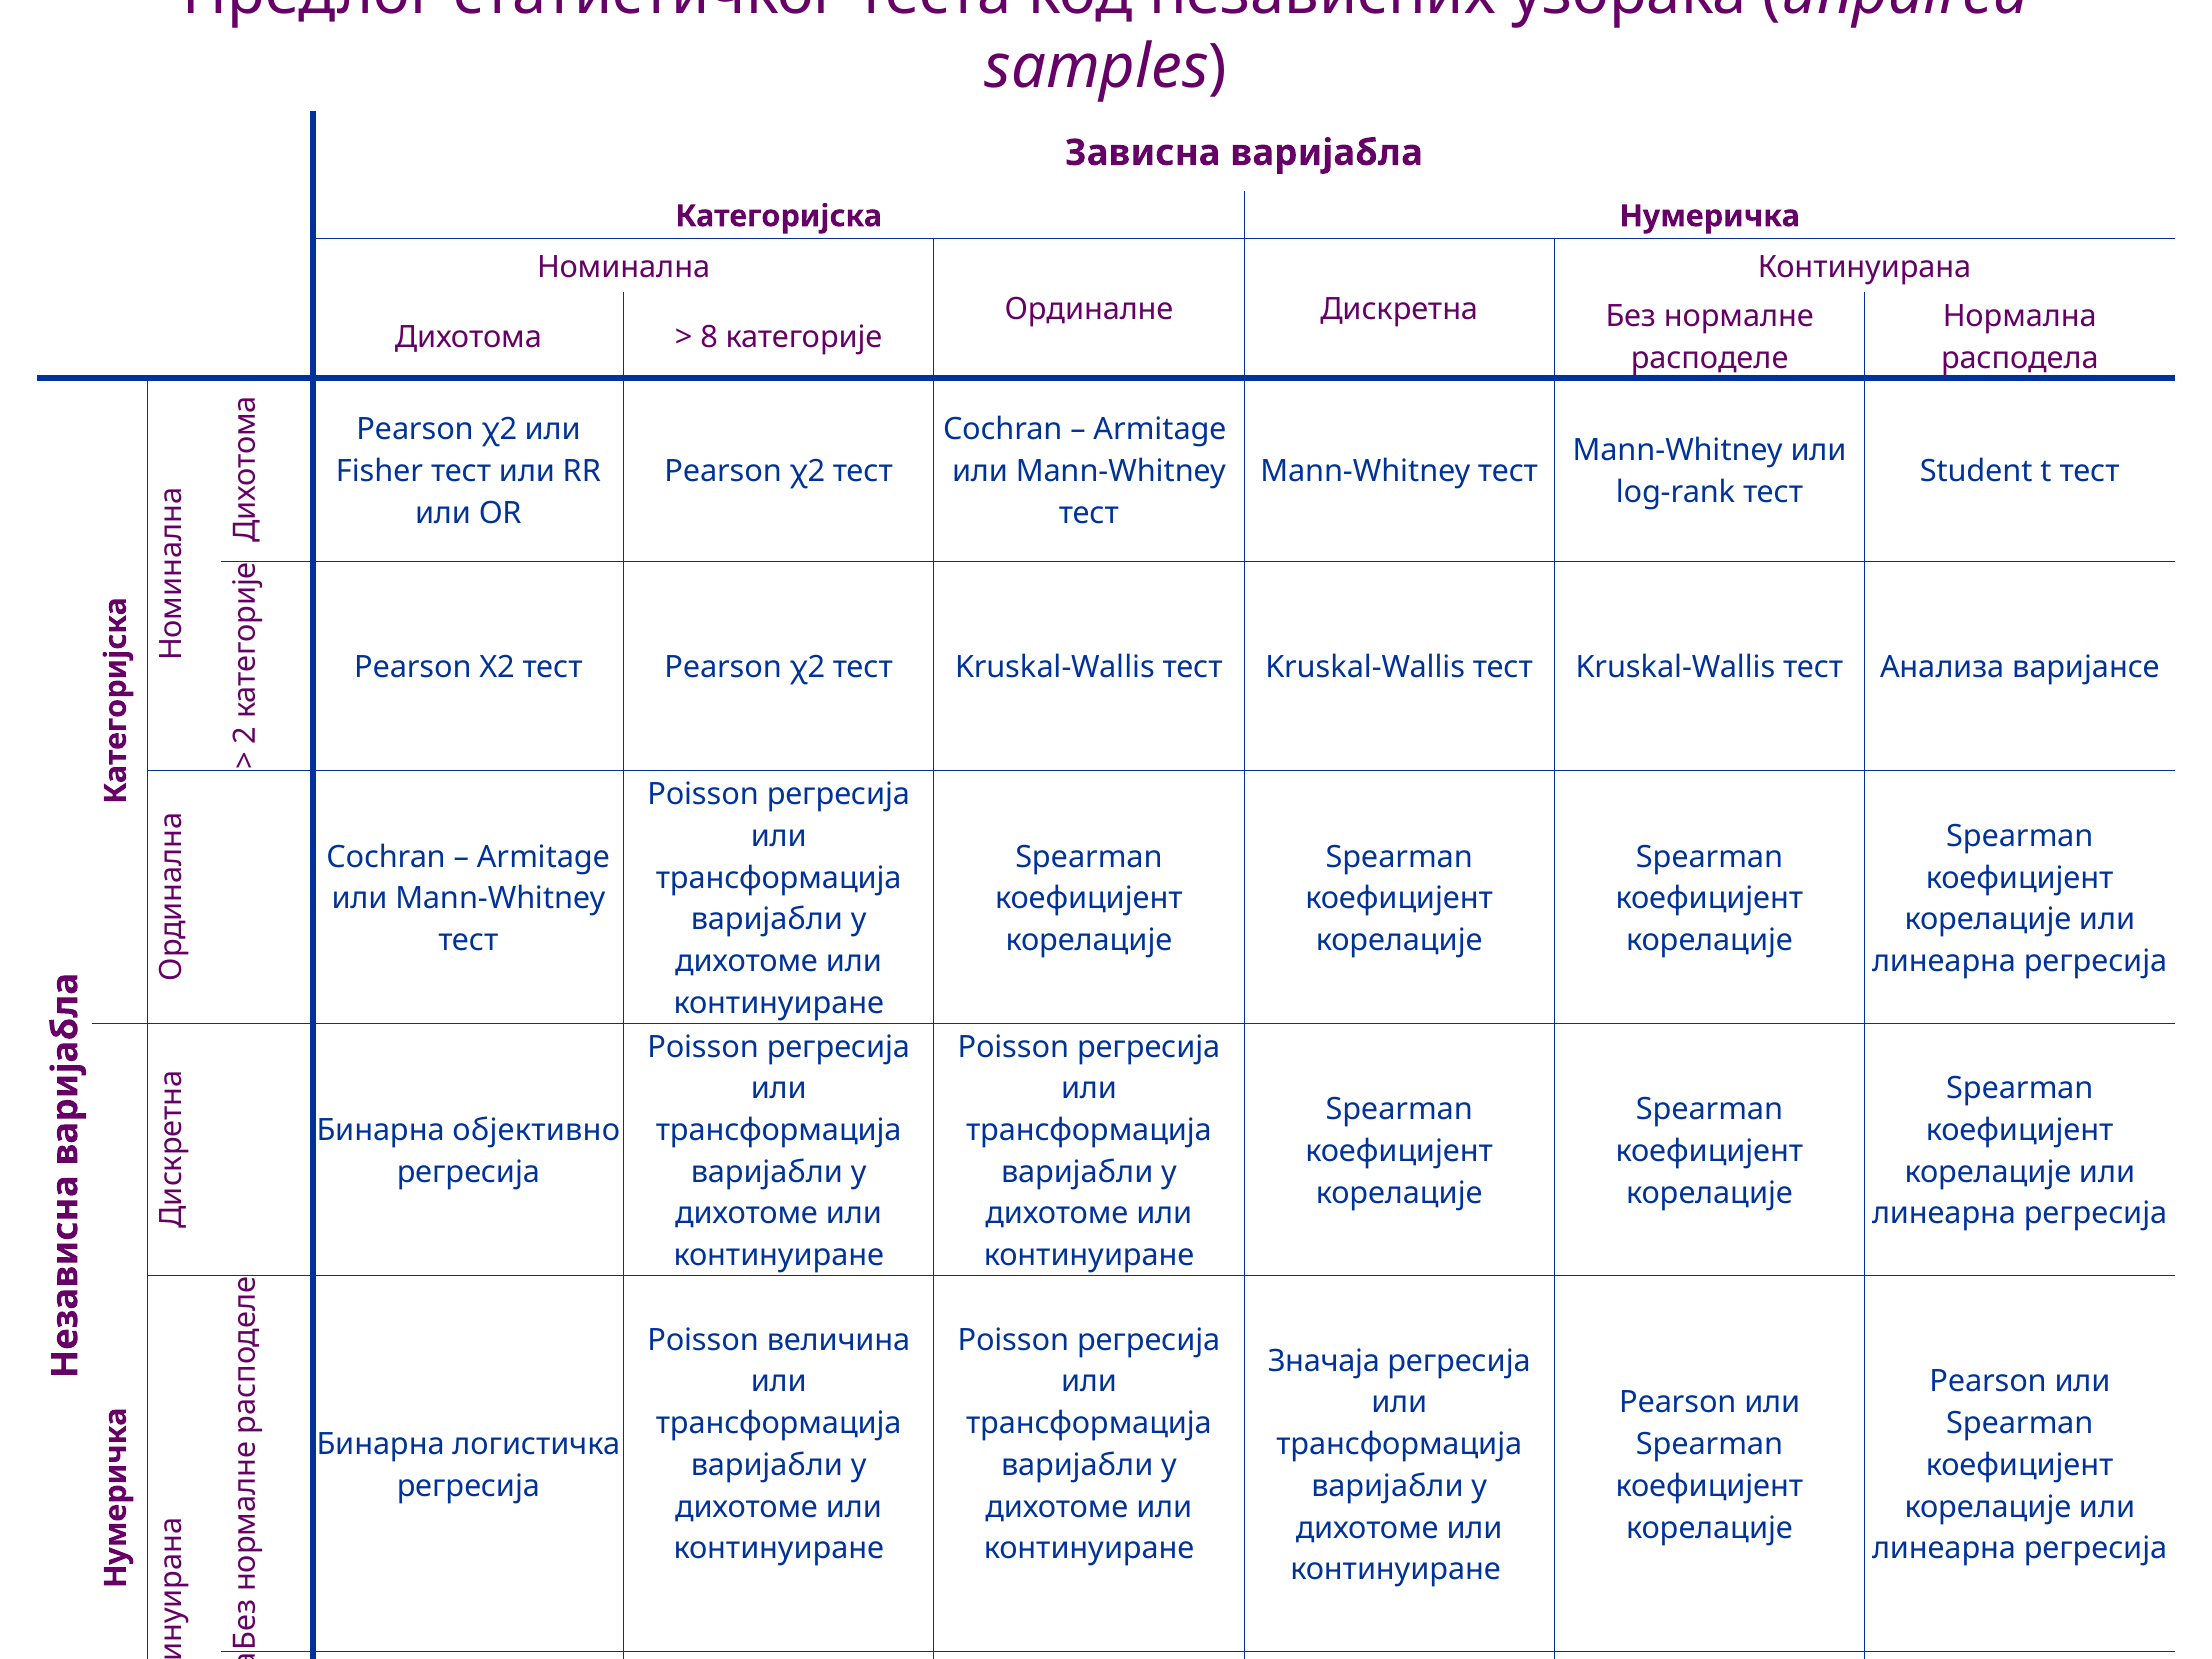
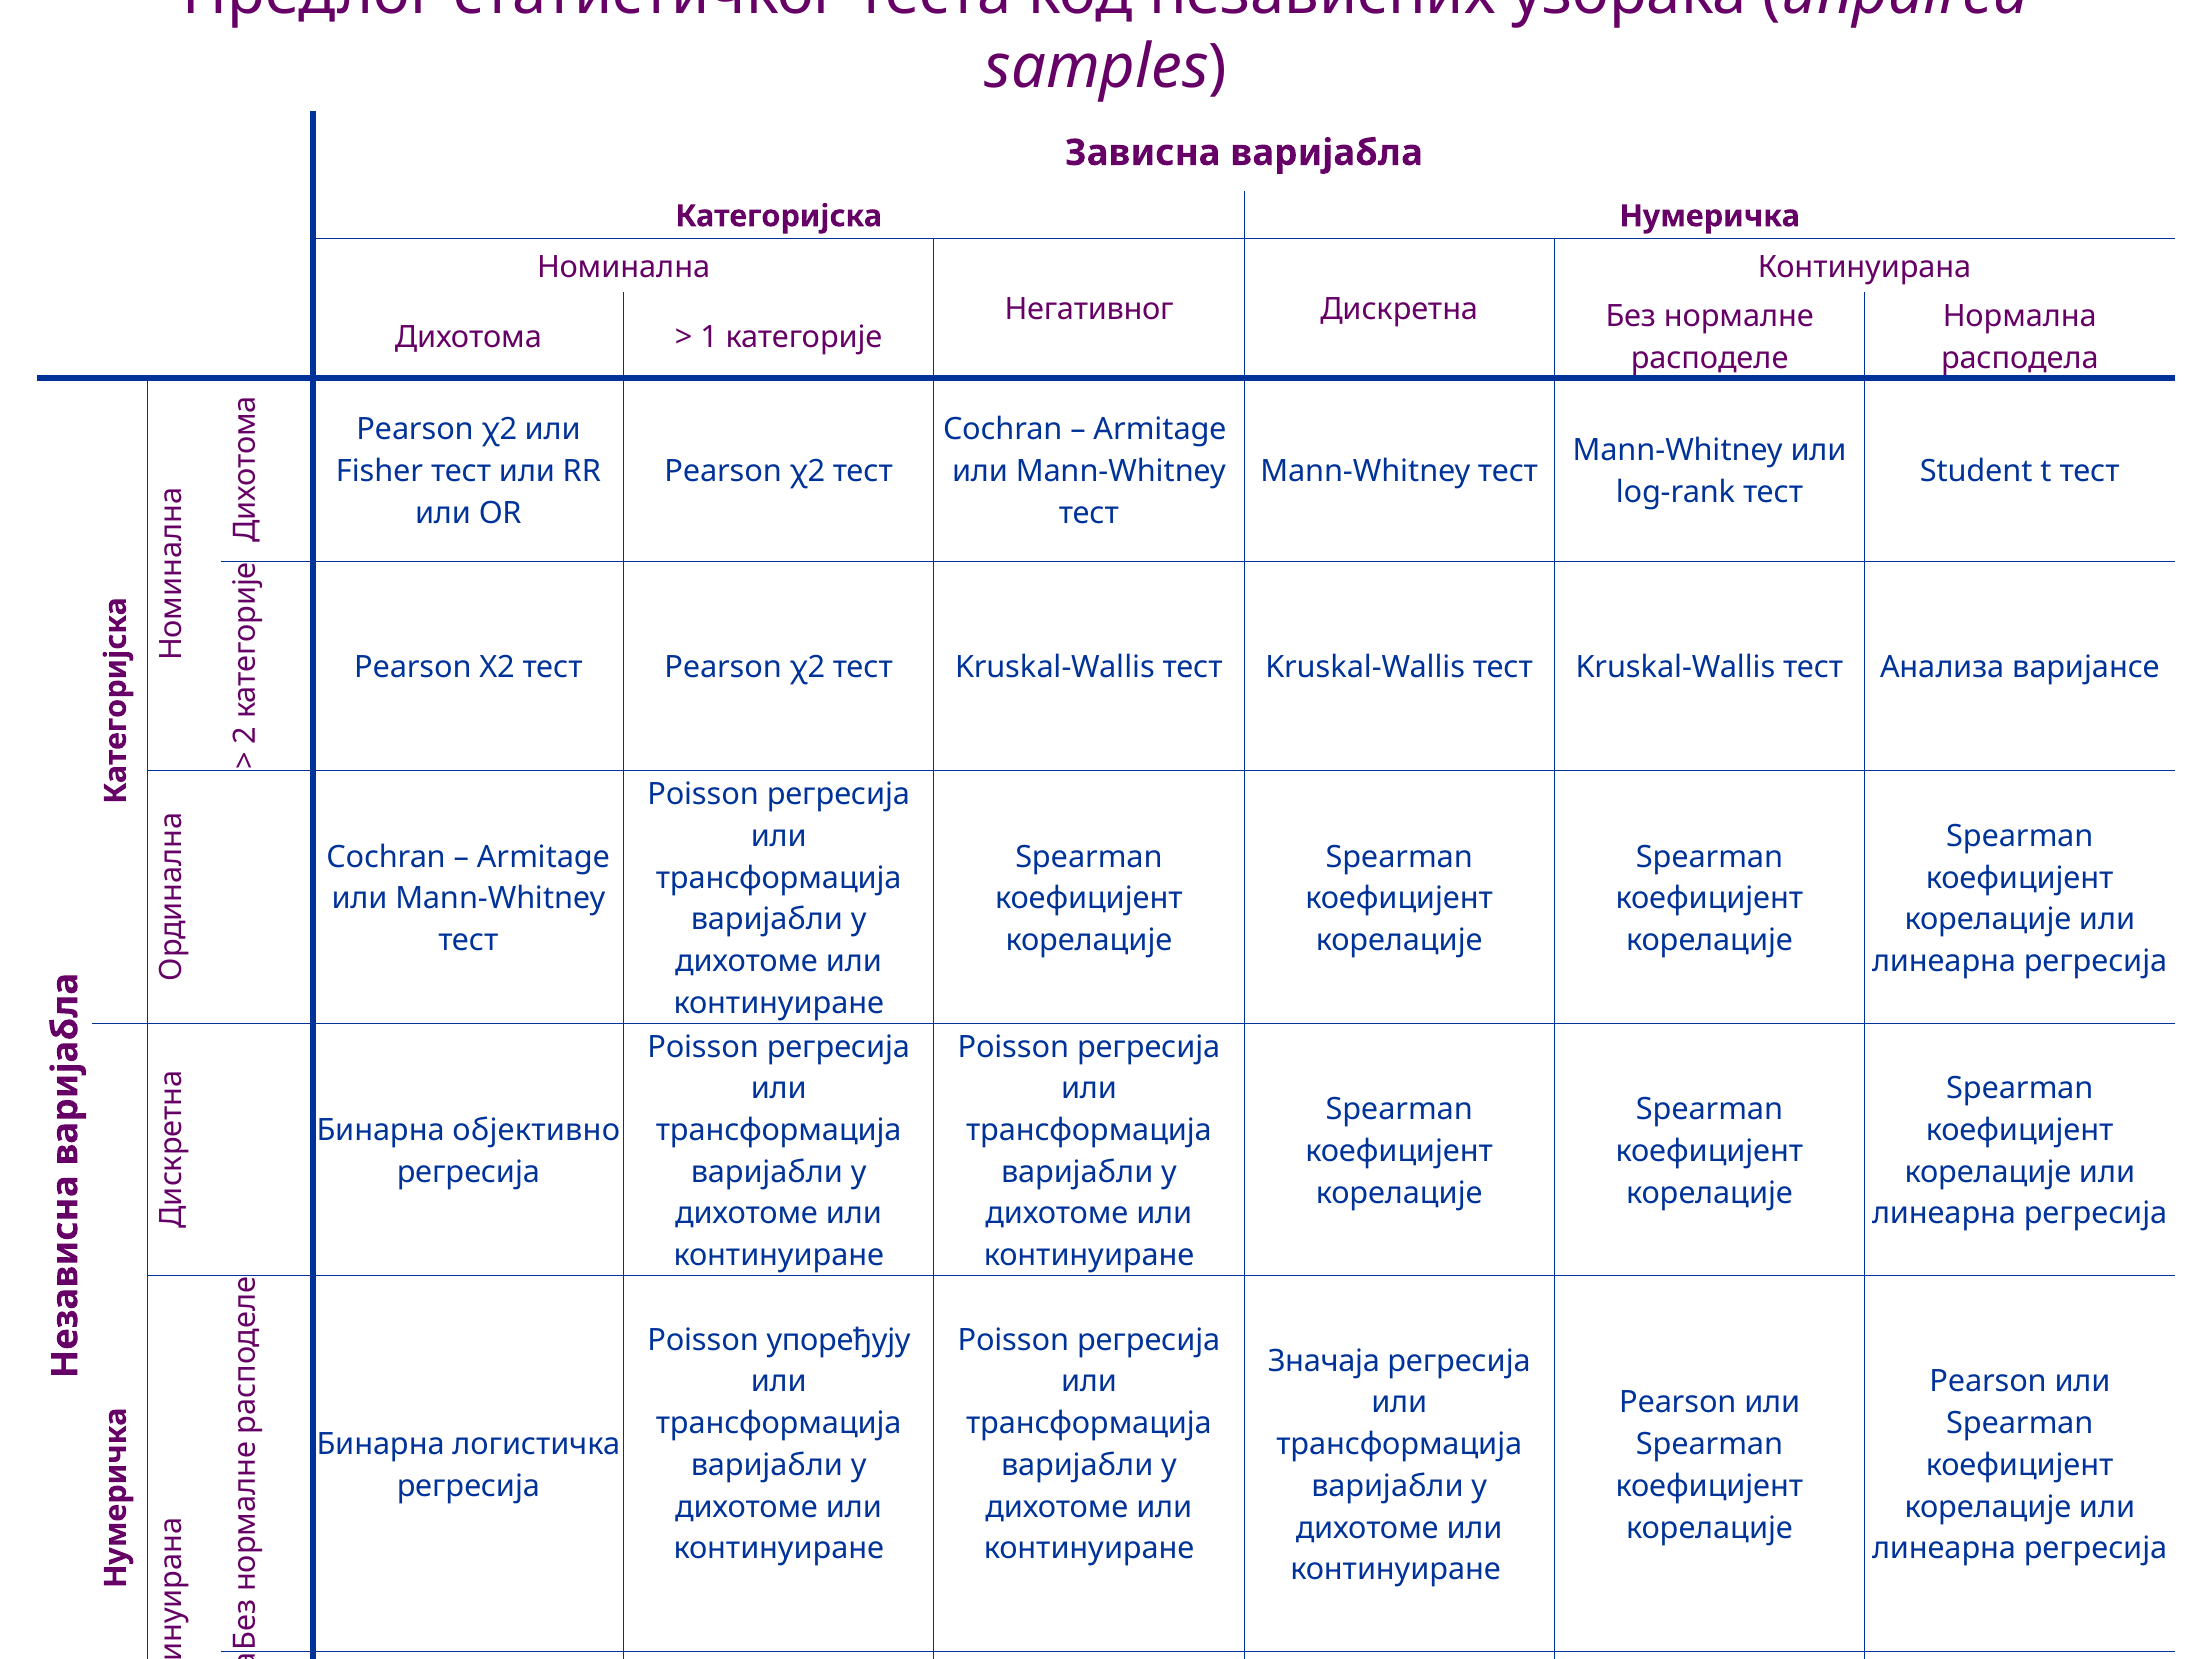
Ординалне: Ординалне -> Негативног
8: 8 -> 1
величина: величина -> упоређују
